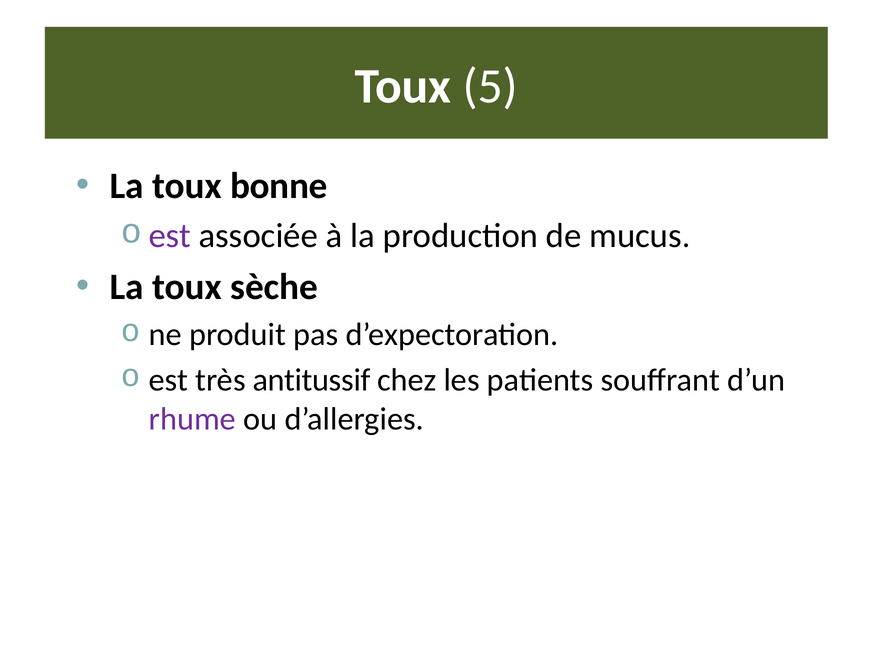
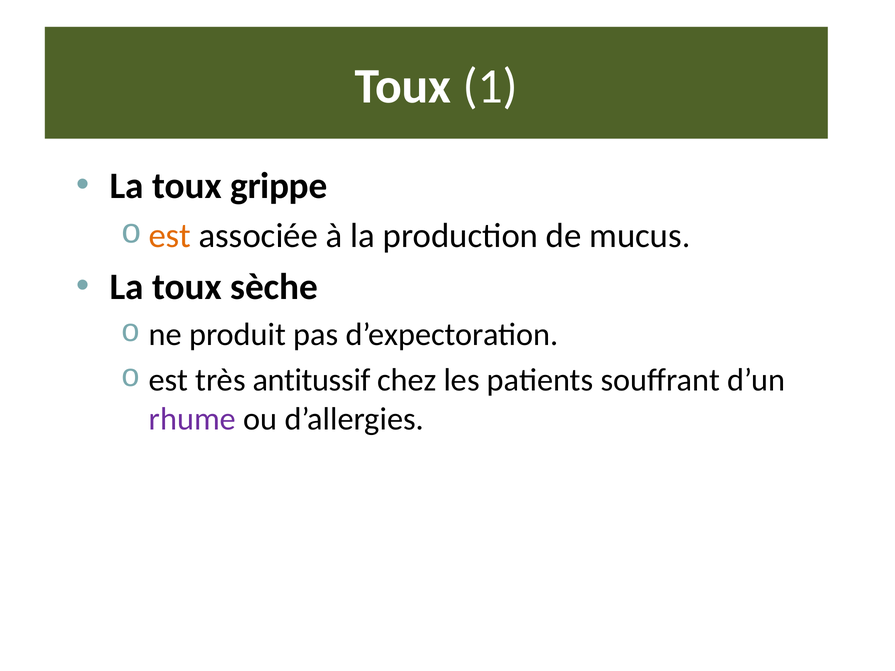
5: 5 -> 1
bonne: bonne -> grippe
est at (170, 236) colour: purple -> orange
